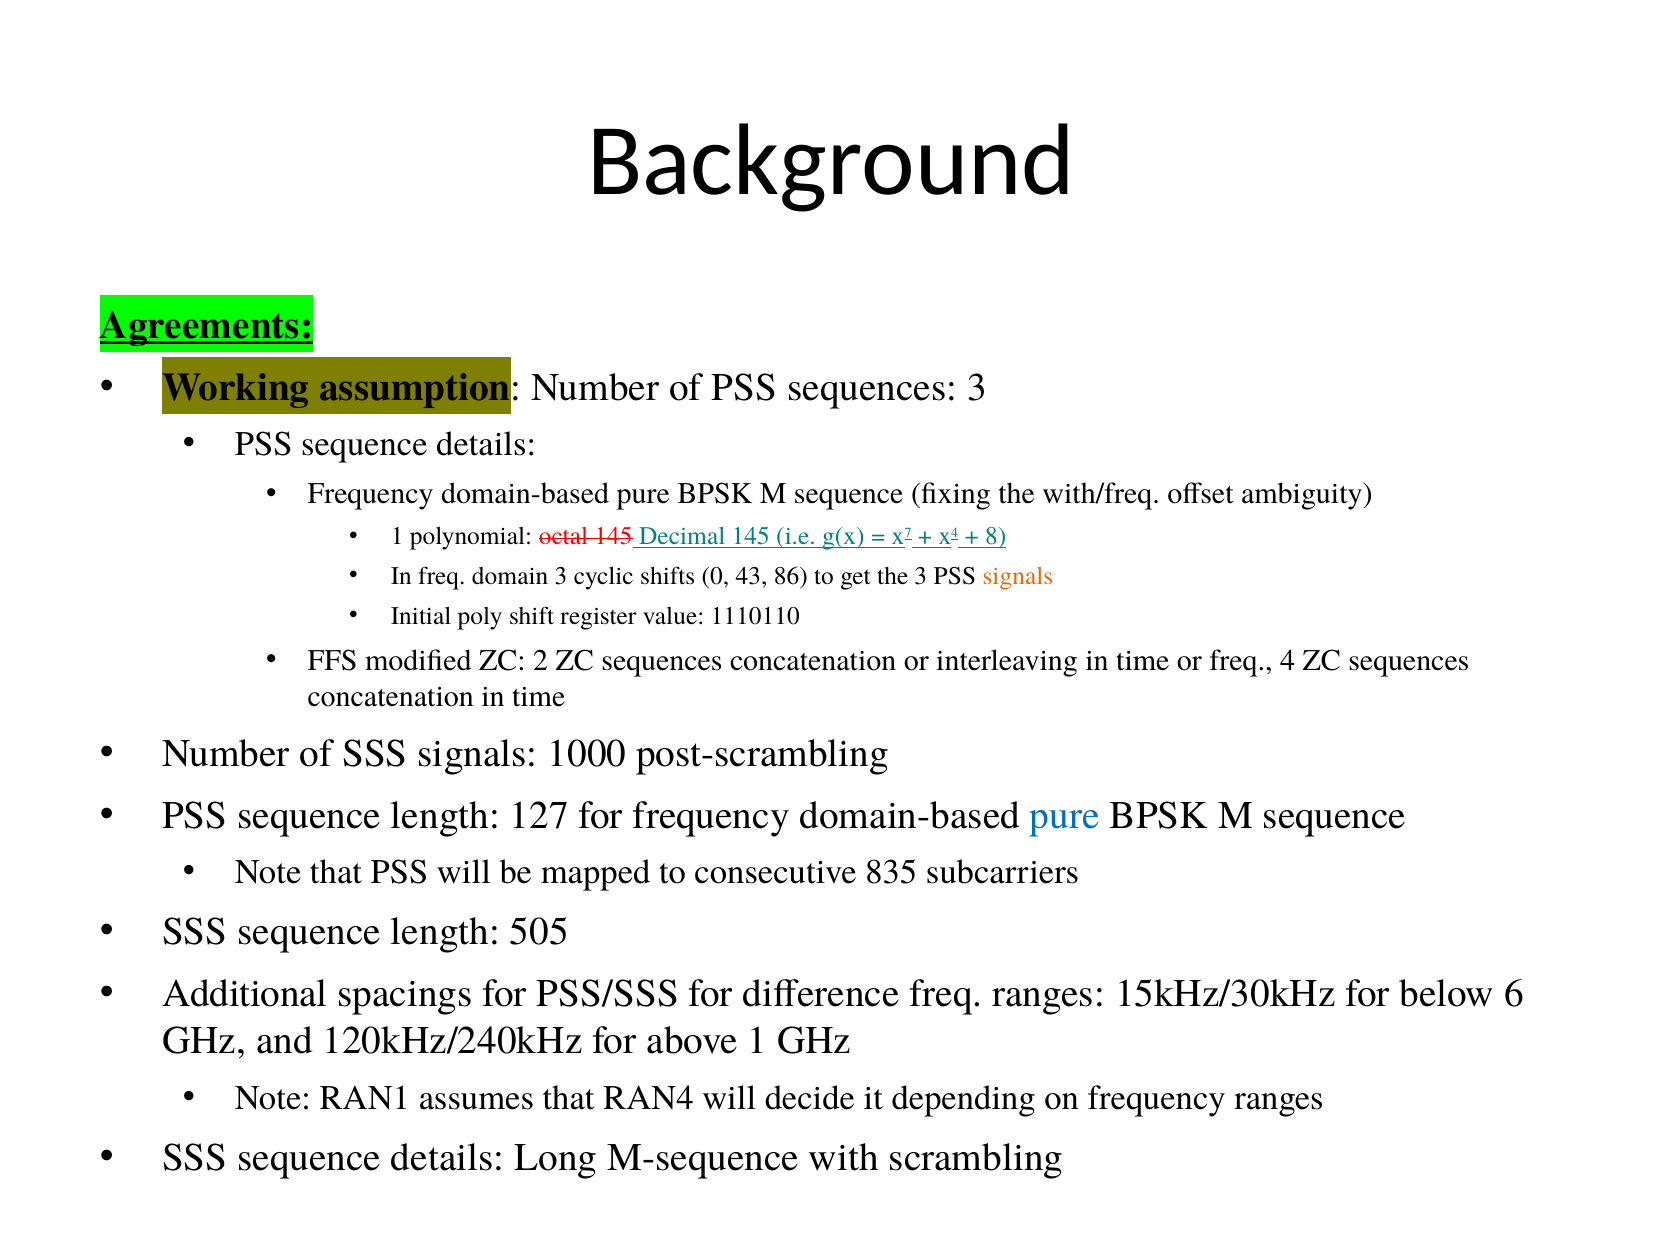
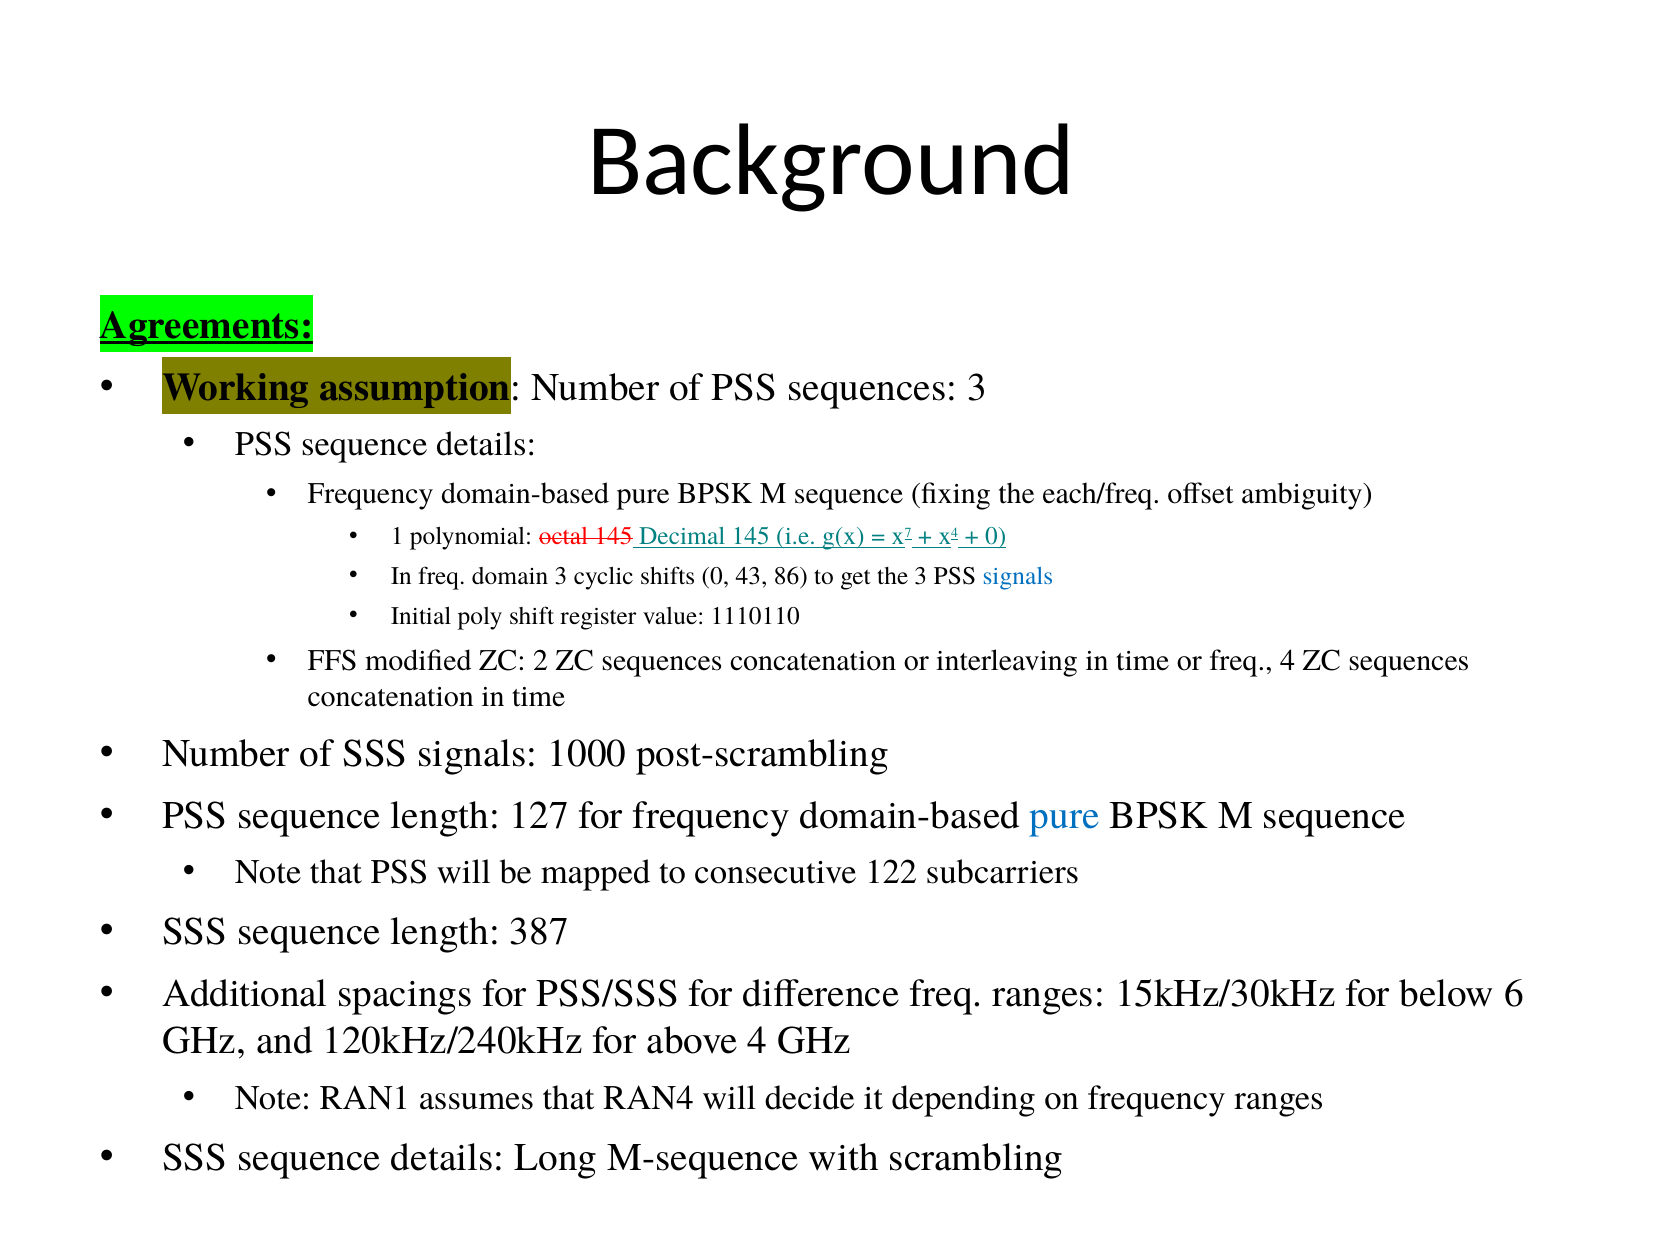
with/freq: with/freq -> each/freq
8 at (996, 536): 8 -> 0
signals at (1018, 576) colour: orange -> blue
835: 835 -> 122
505: 505 -> 387
above 1: 1 -> 4
